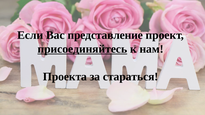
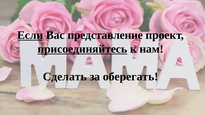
Если underline: none -> present
Проекта: Проекта -> Сделать
стараться: стараться -> оберегать
